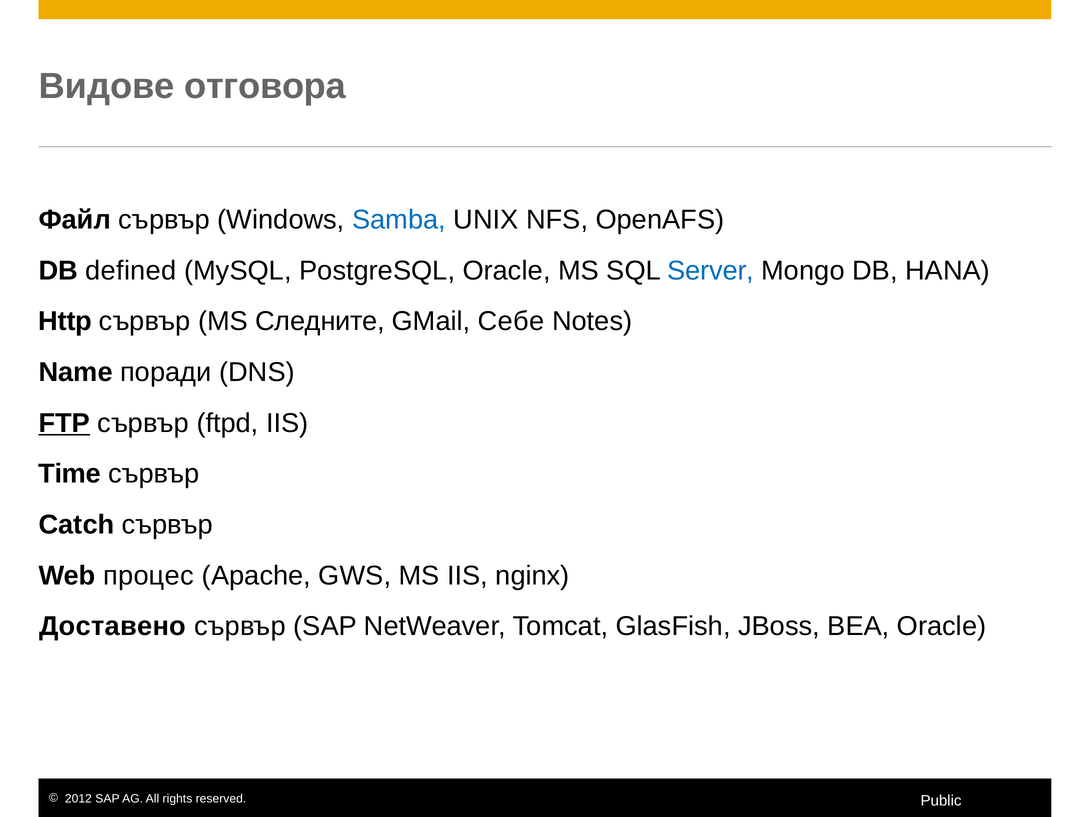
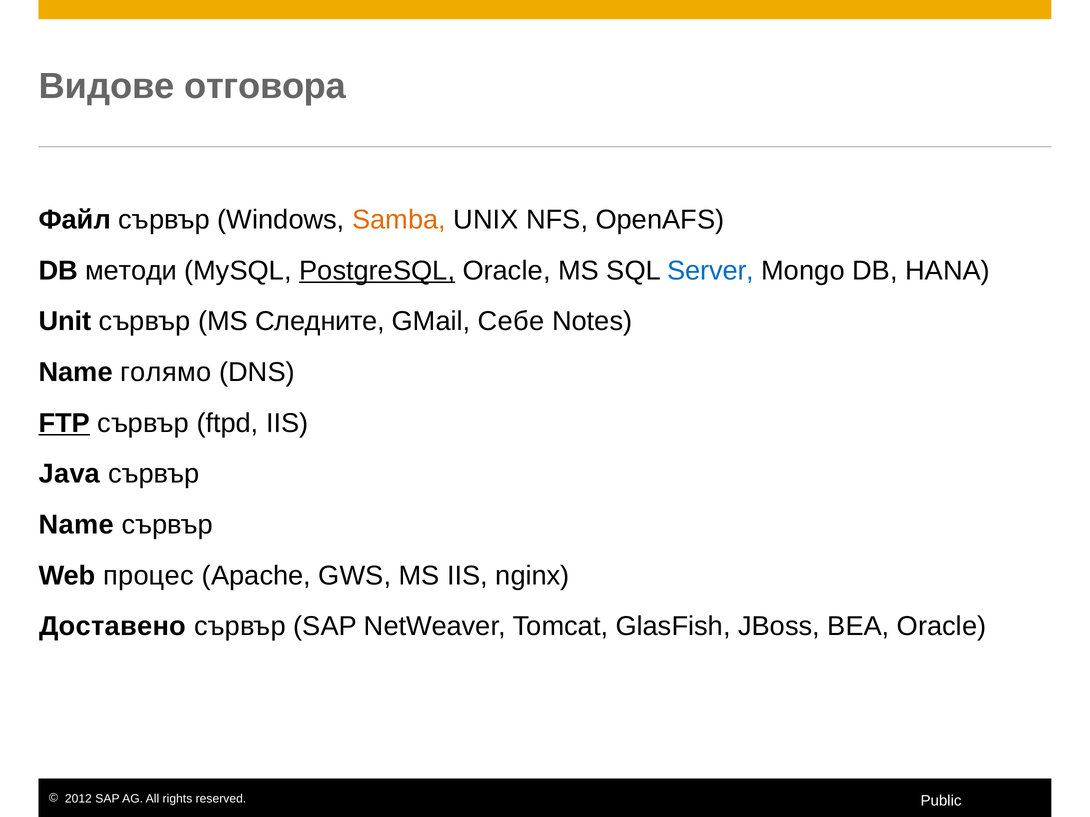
Samba colour: blue -> orange
defined: defined -> методи
PostgreSQL underline: none -> present
Http: Http -> Unit
поради: поради -> голямо
Time: Time -> Java
Catch at (76, 525): Catch -> Name
